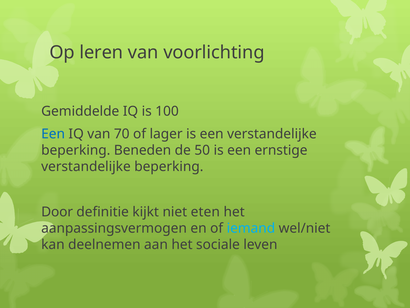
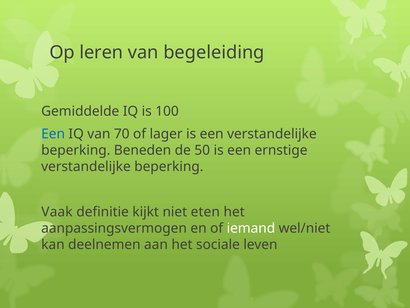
voorlichting: voorlichting -> begeleiding
Door: Door -> Vaak
iemand colour: light blue -> white
